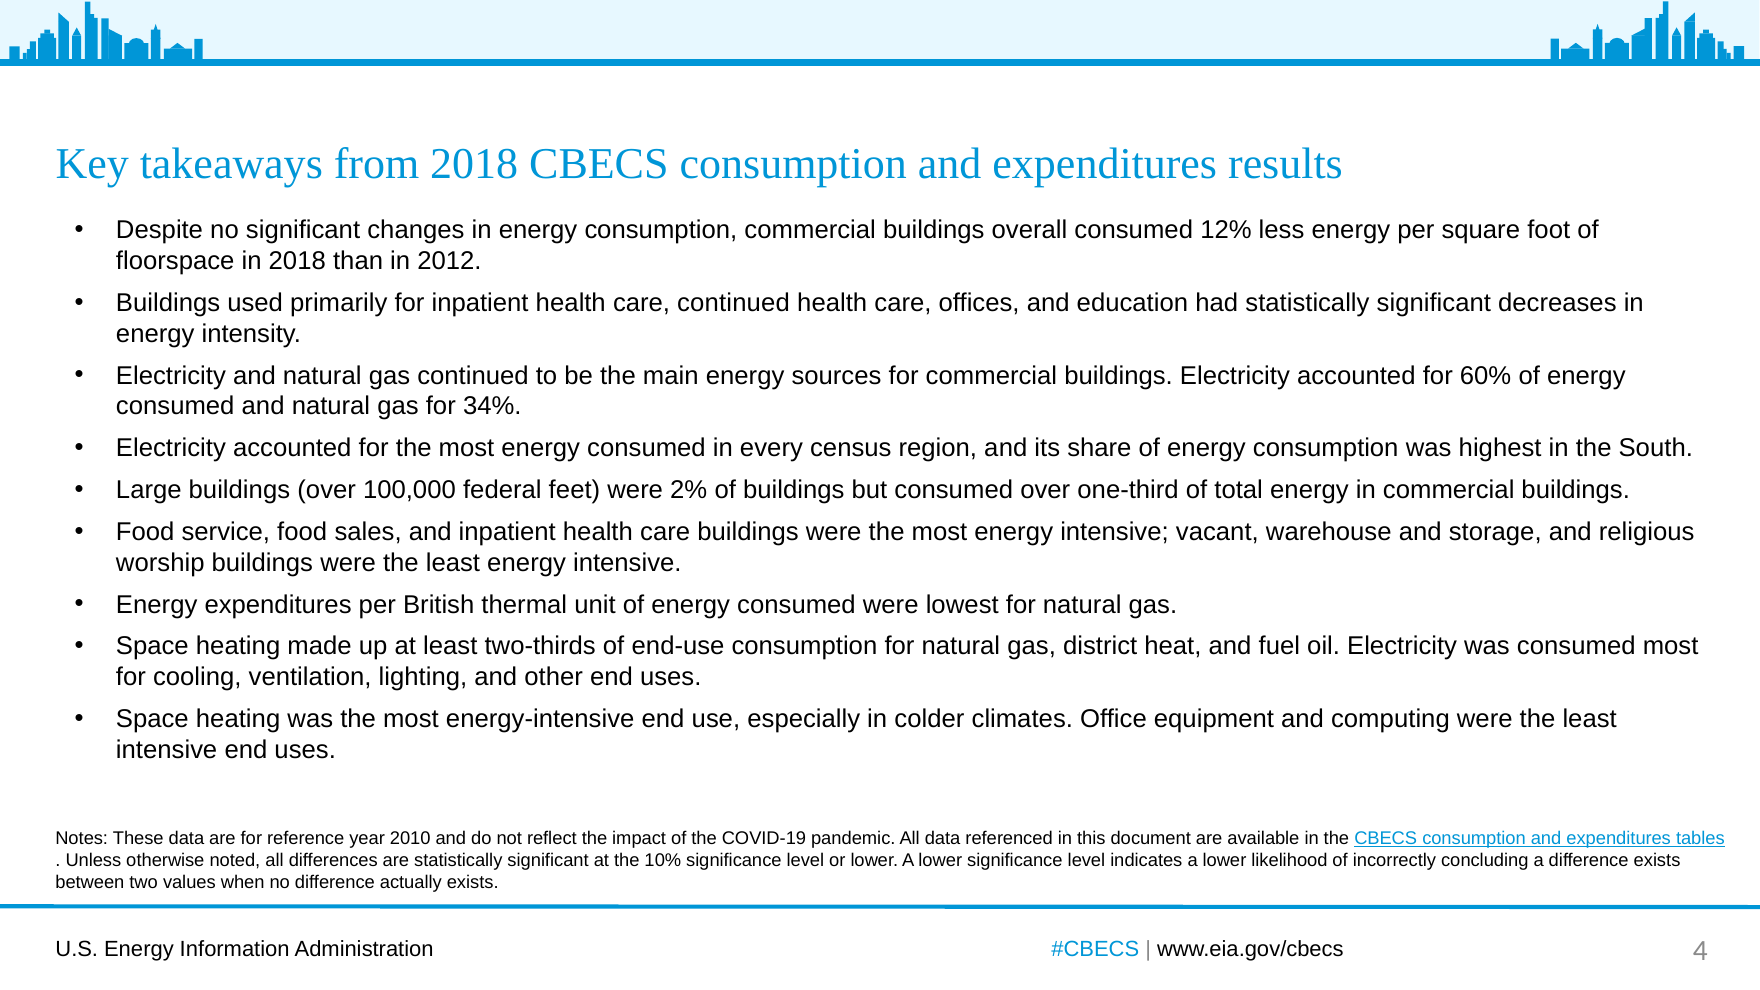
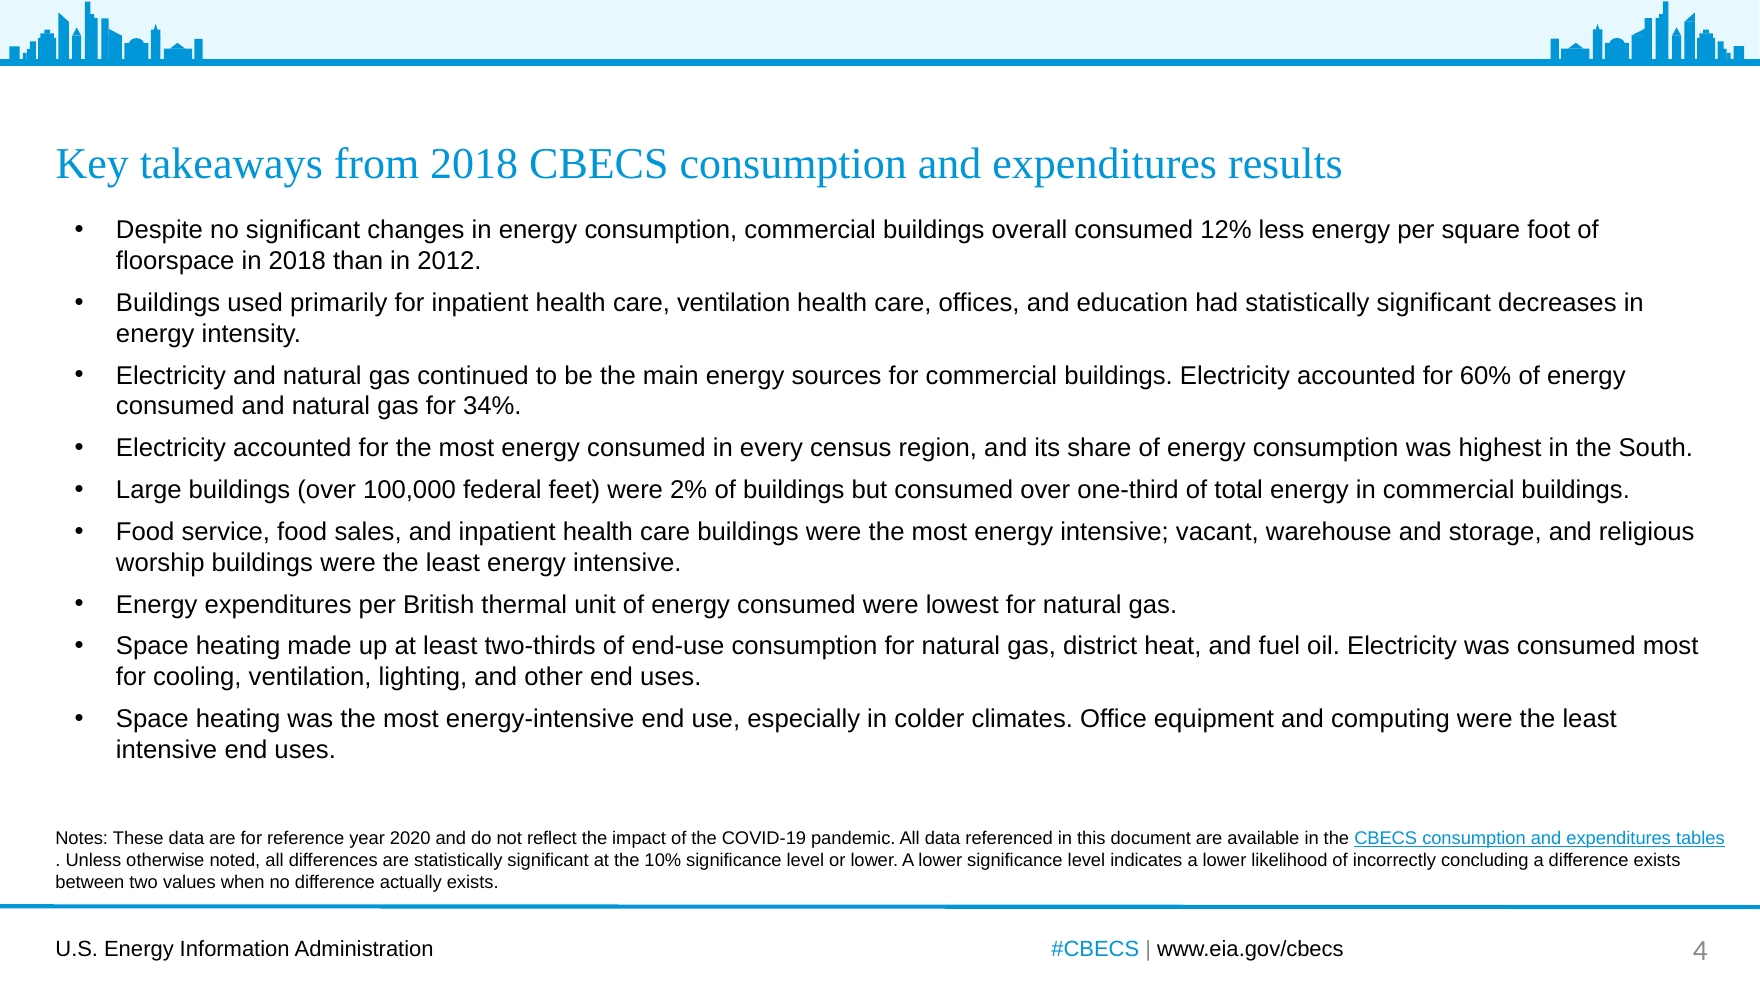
care continued: continued -> ventilation
2010: 2010 -> 2020
